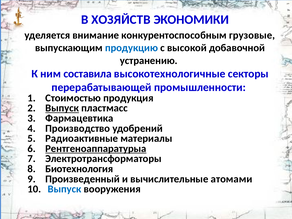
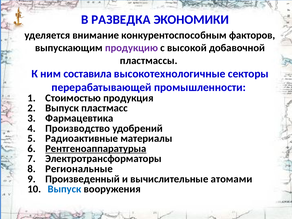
ХОЗЯЙСТВ: ХОЗЯЙСТВ -> РАЗВЕДКА
грузовые: грузовые -> факторов
продукцию colour: blue -> purple
устранению: устранению -> пластмассы
Выпуск at (62, 108) underline: present -> none
Биотехнология: Биотехнология -> Региональные
